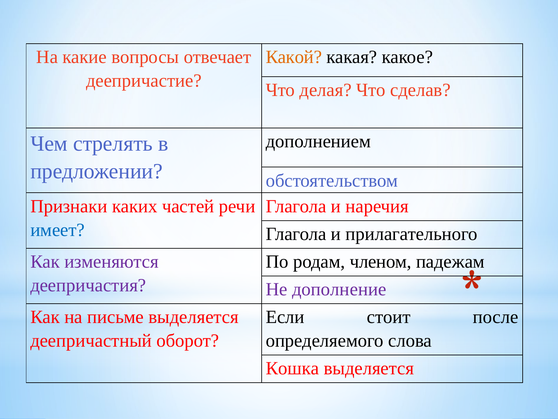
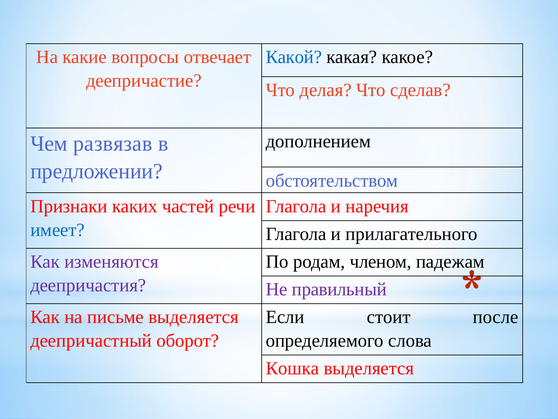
Какой colour: orange -> blue
стрелять: стрелять -> развязав
дополнение: дополнение -> правильный
